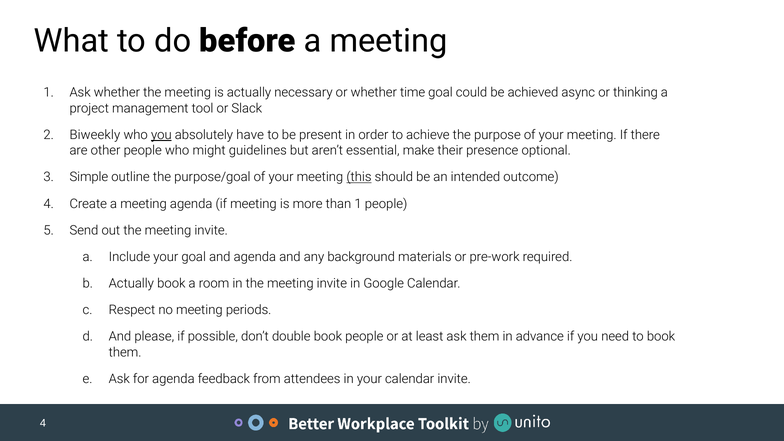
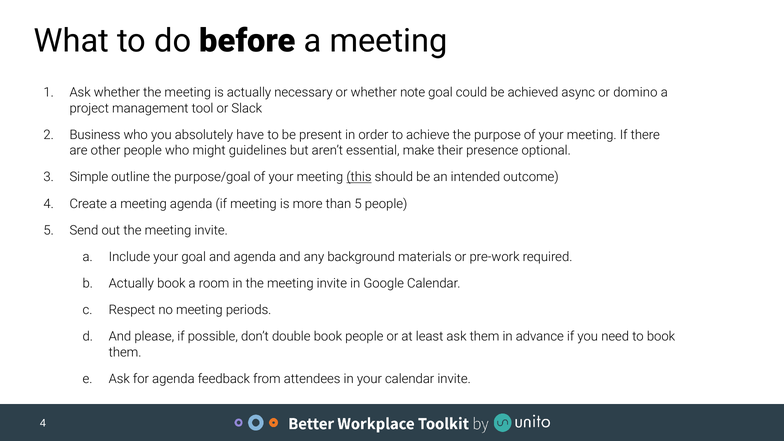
time: time -> note
thinking: thinking -> domino
Biweekly: Biweekly -> Business
you at (161, 135) underline: present -> none
than 1: 1 -> 5
